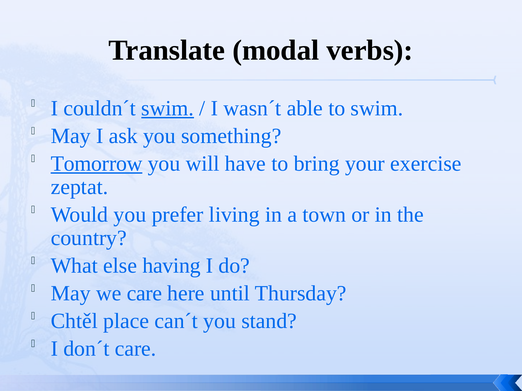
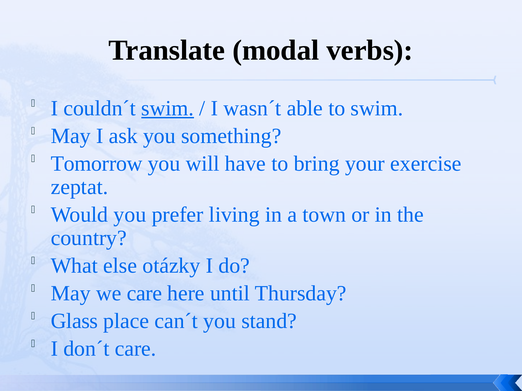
Tomorrow underline: present -> none
having: having -> otázky
Chtěl: Chtěl -> Glass
